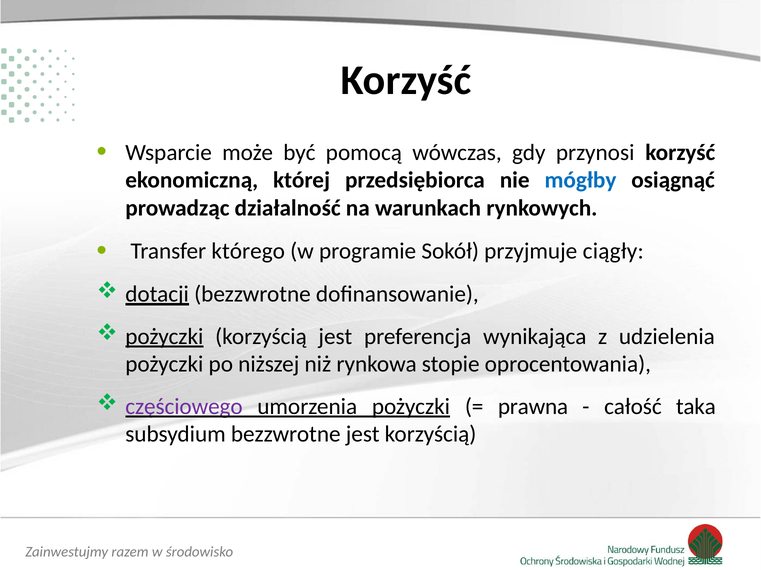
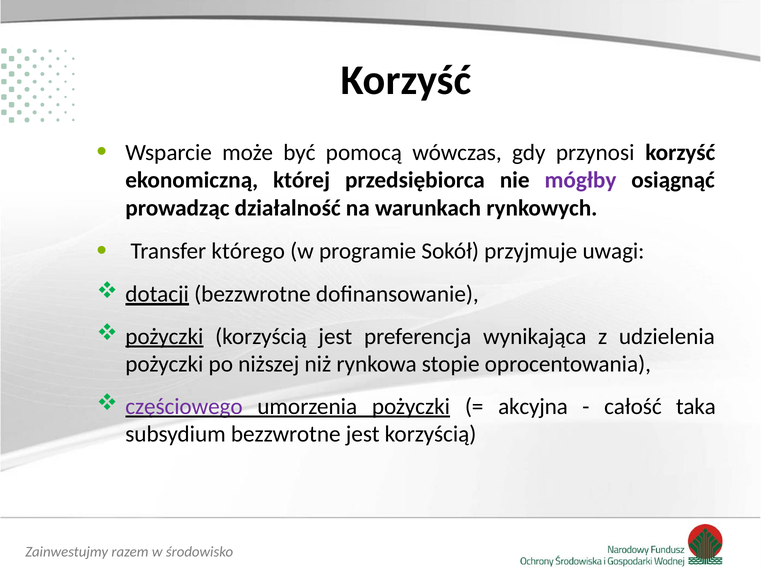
mógłby colour: blue -> purple
ciągły: ciągły -> uwagi
prawna: prawna -> akcyjna
